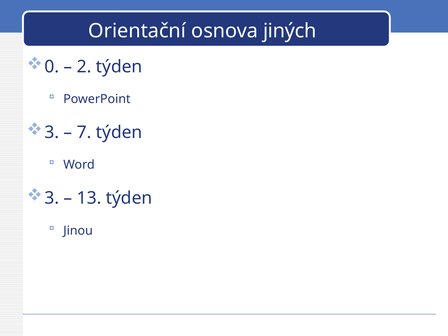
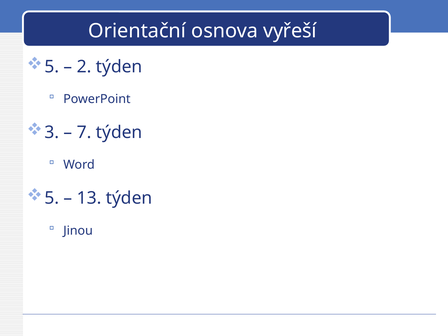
jiných: jiných -> vyřeší
0 at (52, 67): 0 -> 5
3 at (52, 198): 3 -> 5
